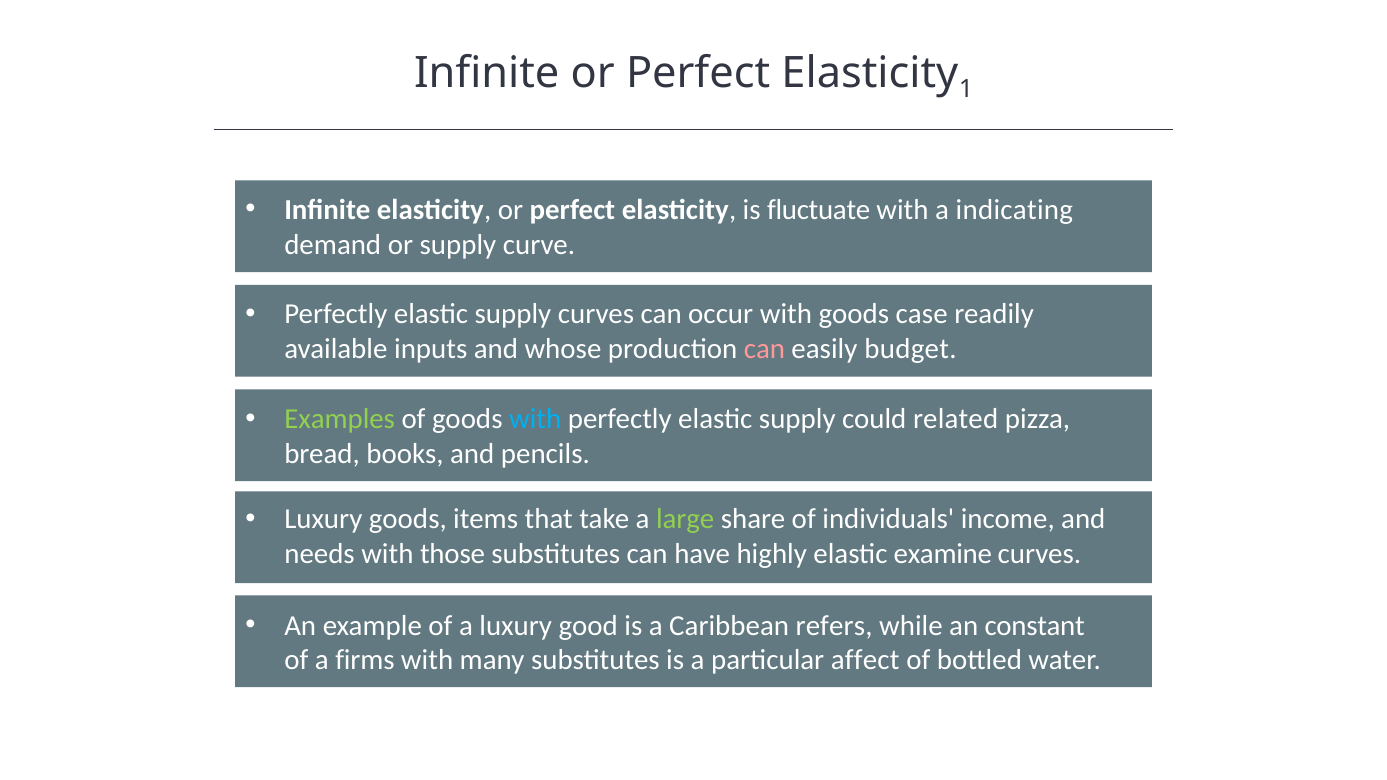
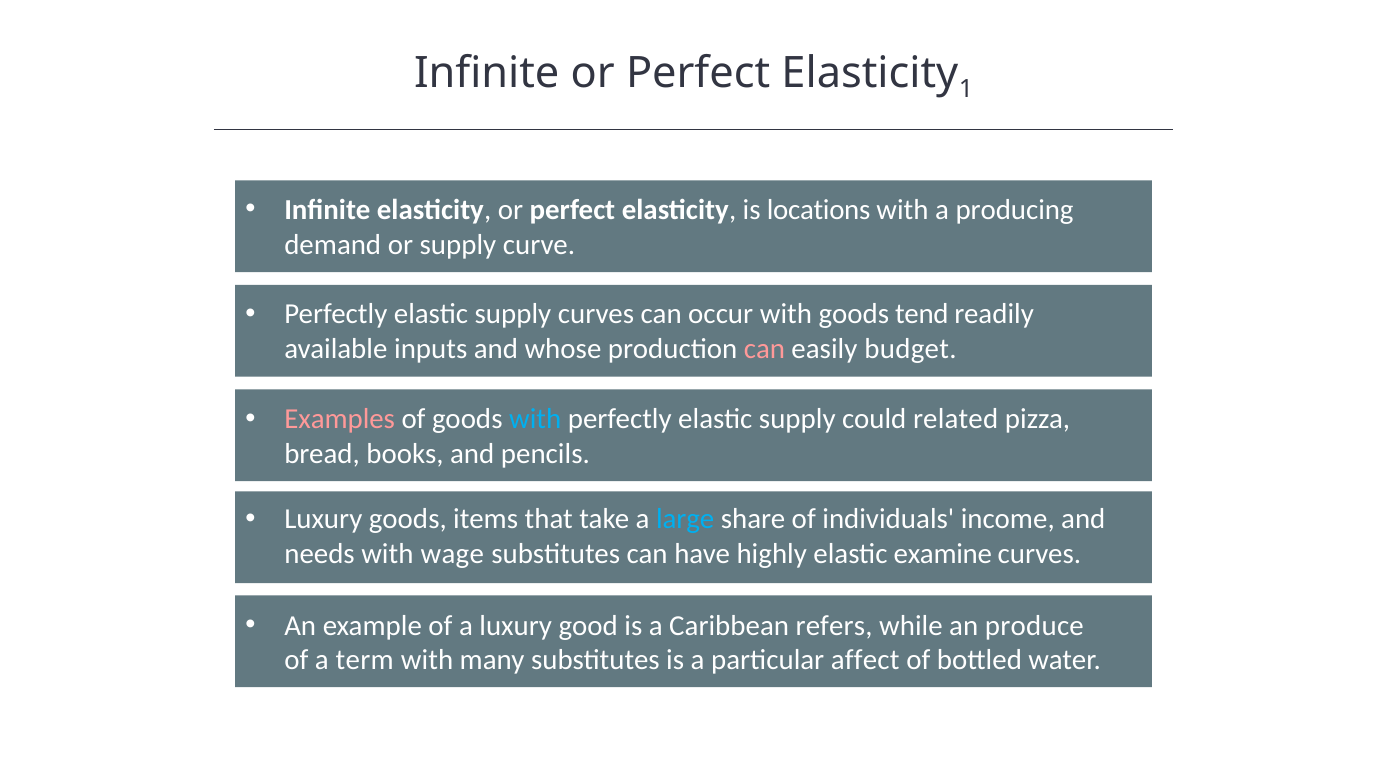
fluctuate: fluctuate -> locations
indicating: indicating -> producing
case: case -> tend
Examples colour: light green -> pink
large colour: light green -> light blue
those: those -> wage
constant: constant -> produce
firms: firms -> term
